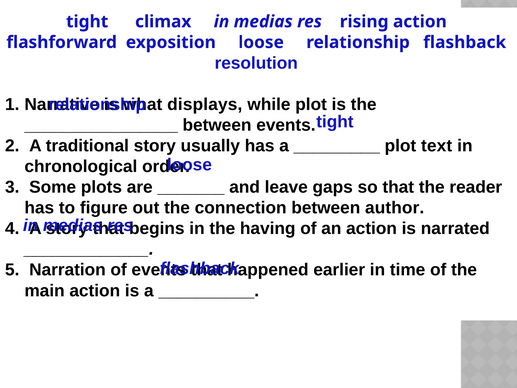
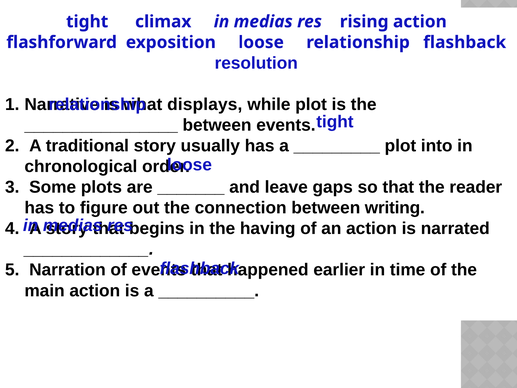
text: text -> into
author: author -> writing
